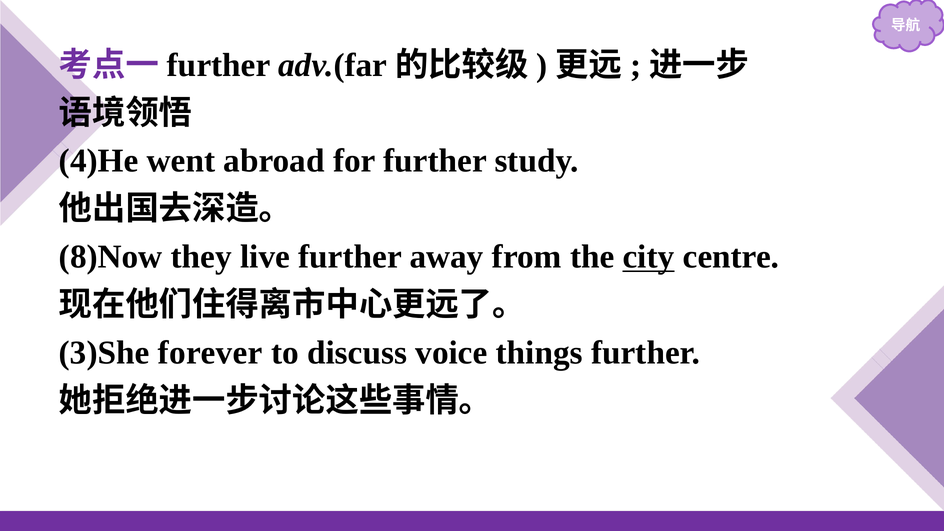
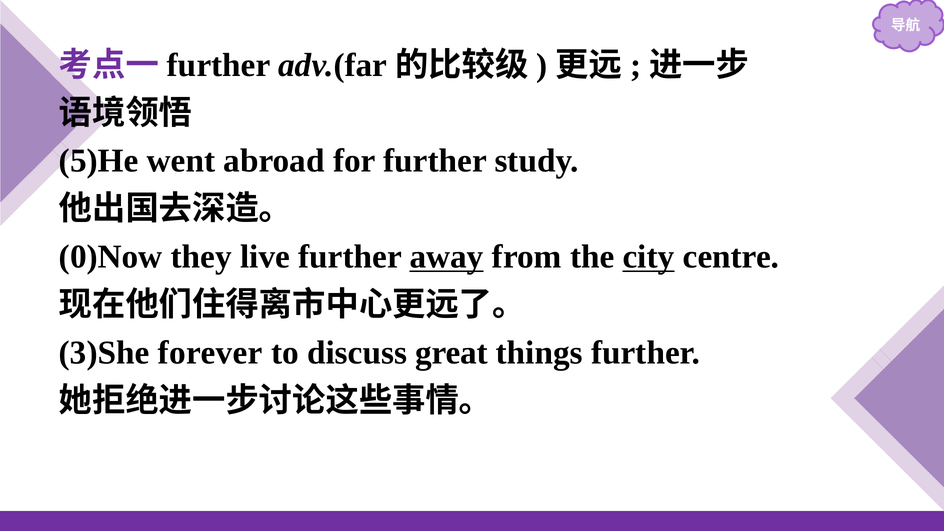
4)He: 4)He -> 5)He
8)Now: 8)Now -> 0)Now
away underline: none -> present
voice: voice -> great
